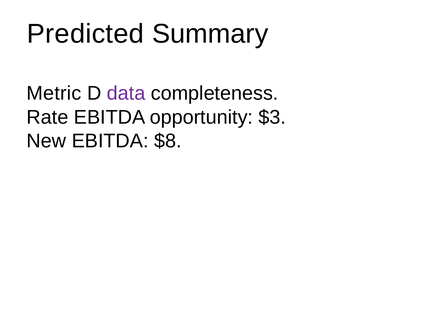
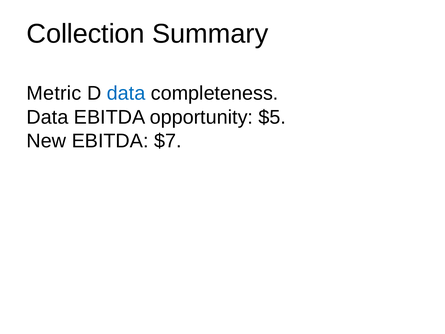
Predicted: Predicted -> Collection
data at (126, 93) colour: purple -> blue
Rate at (48, 117): Rate -> Data
$3: $3 -> $5
$8: $8 -> $7
